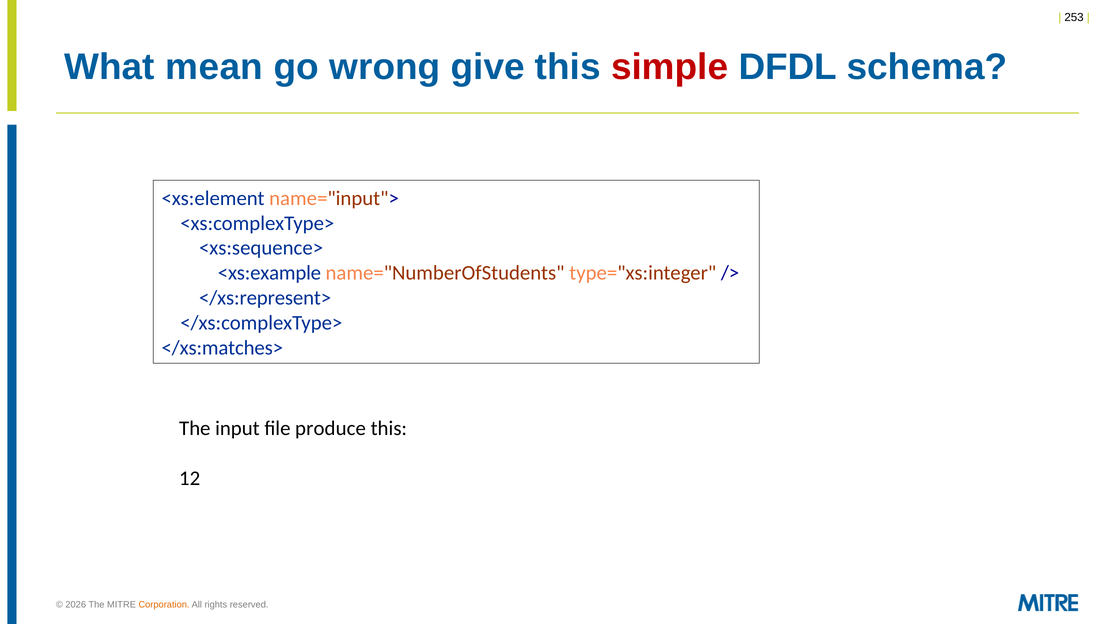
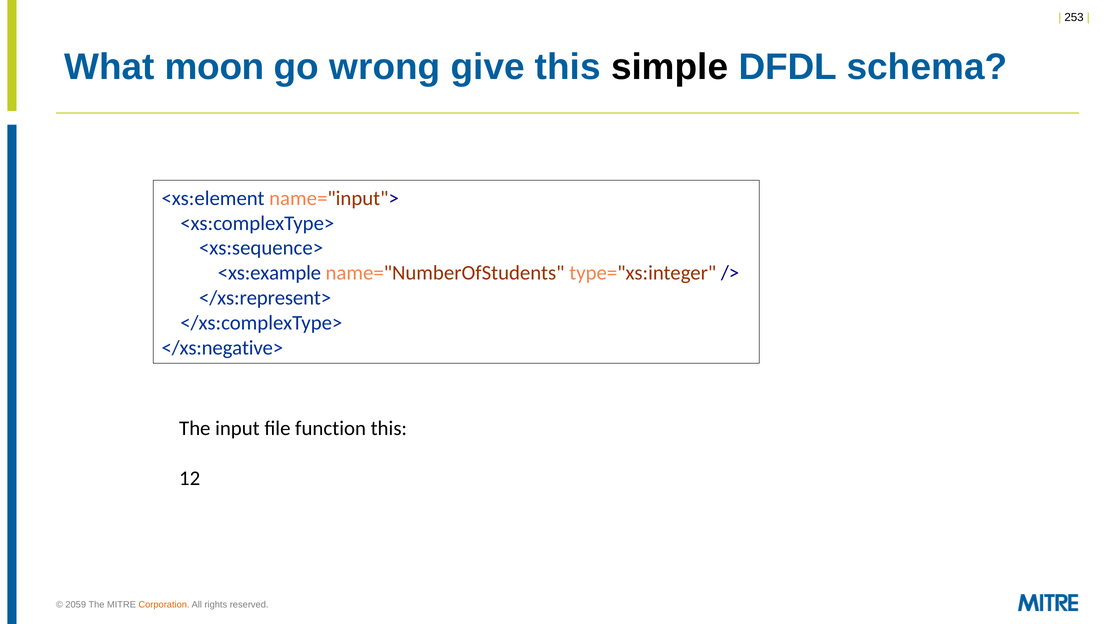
mean: mean -> moon
simple colour: red -> black
</xs:matches>: </xs:matches> -> </xs:negative>
produce: produce -> function
2026: 2026 -> 2059
